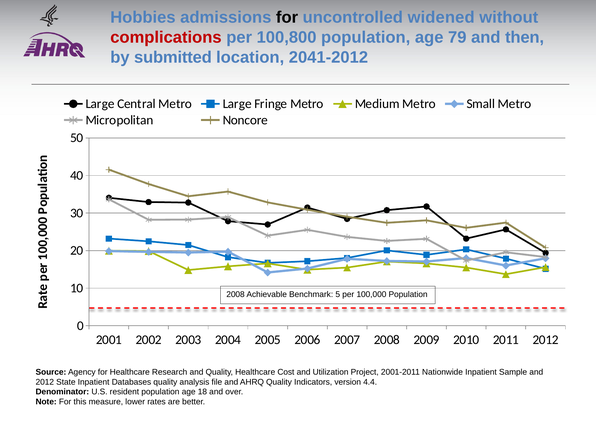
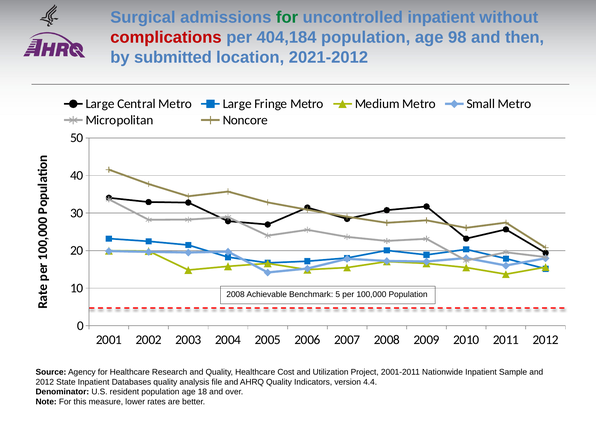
Hobbies: Hobbies -> Surgical
for at (287, 18) colour: black -> green
uncontrolled widened: widened -> inpatient
100,800: 100,800 -> 404,184
79: 79 -> 98
2041-2012: 2041-2012 -> 2021-2012
